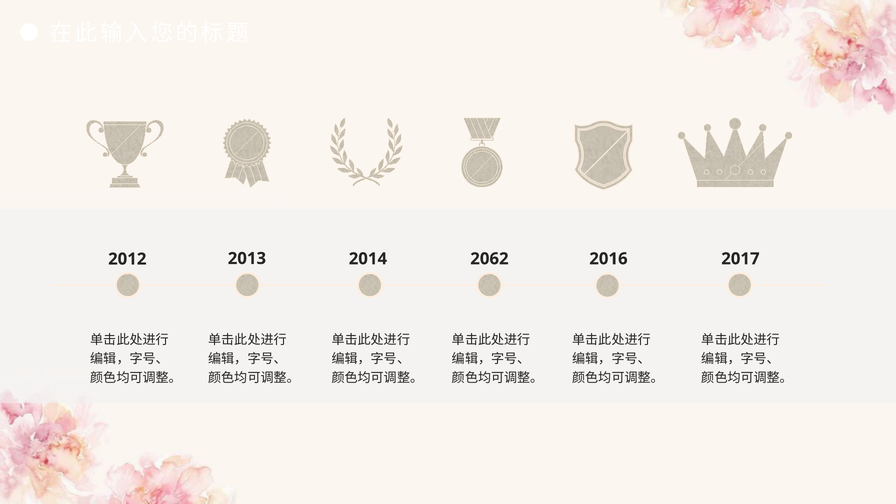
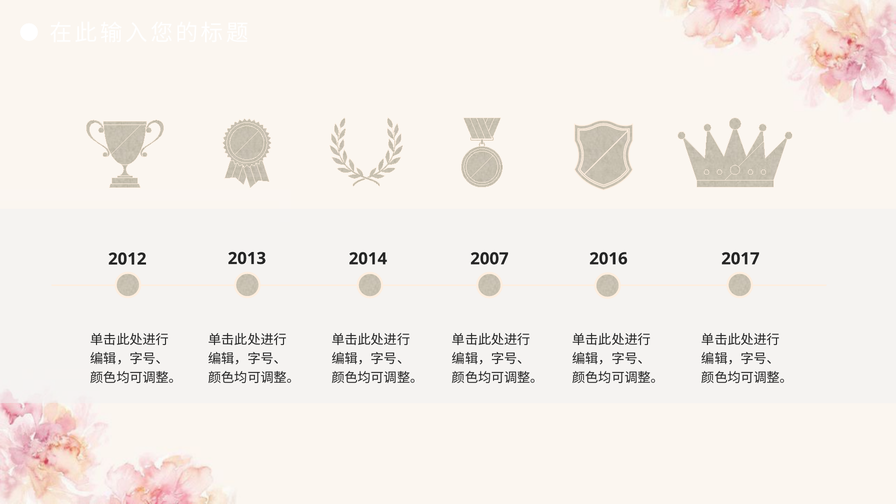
2062: 2062 -> 2007
